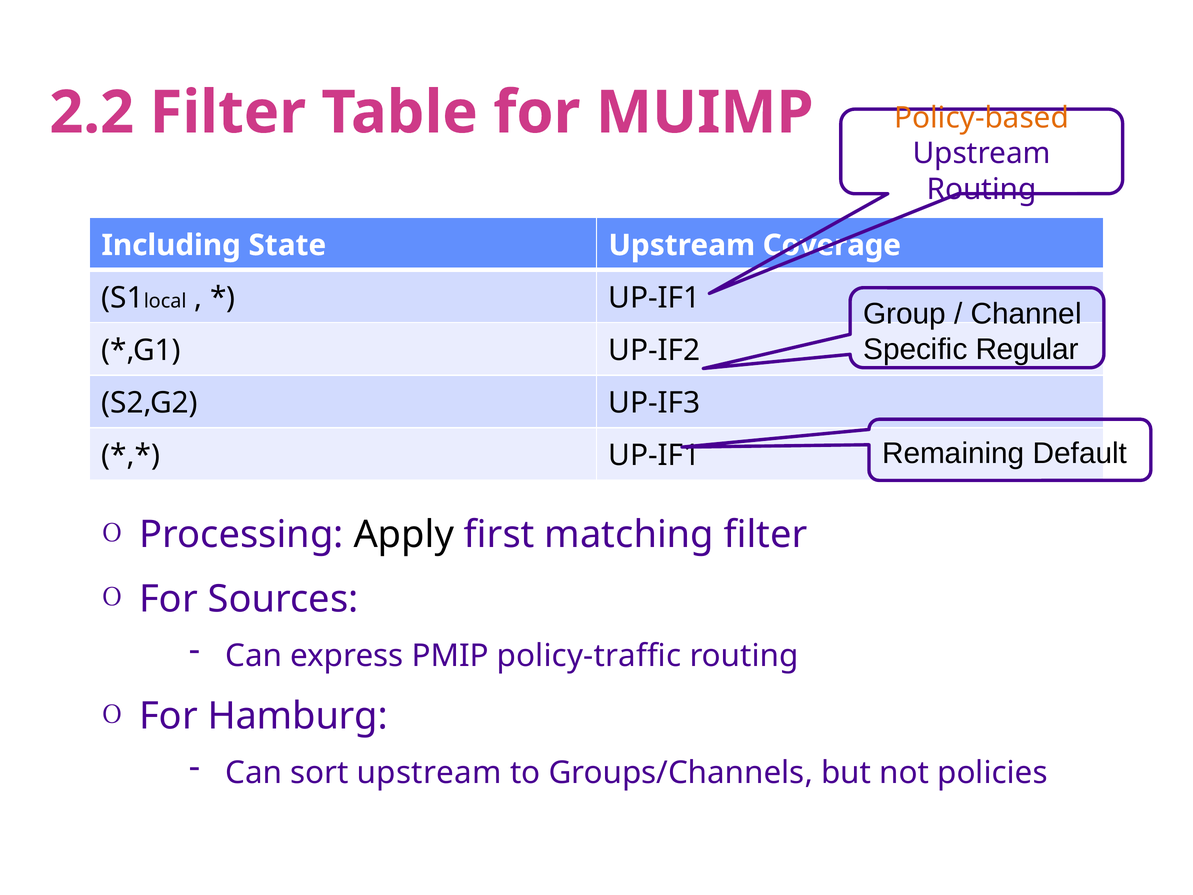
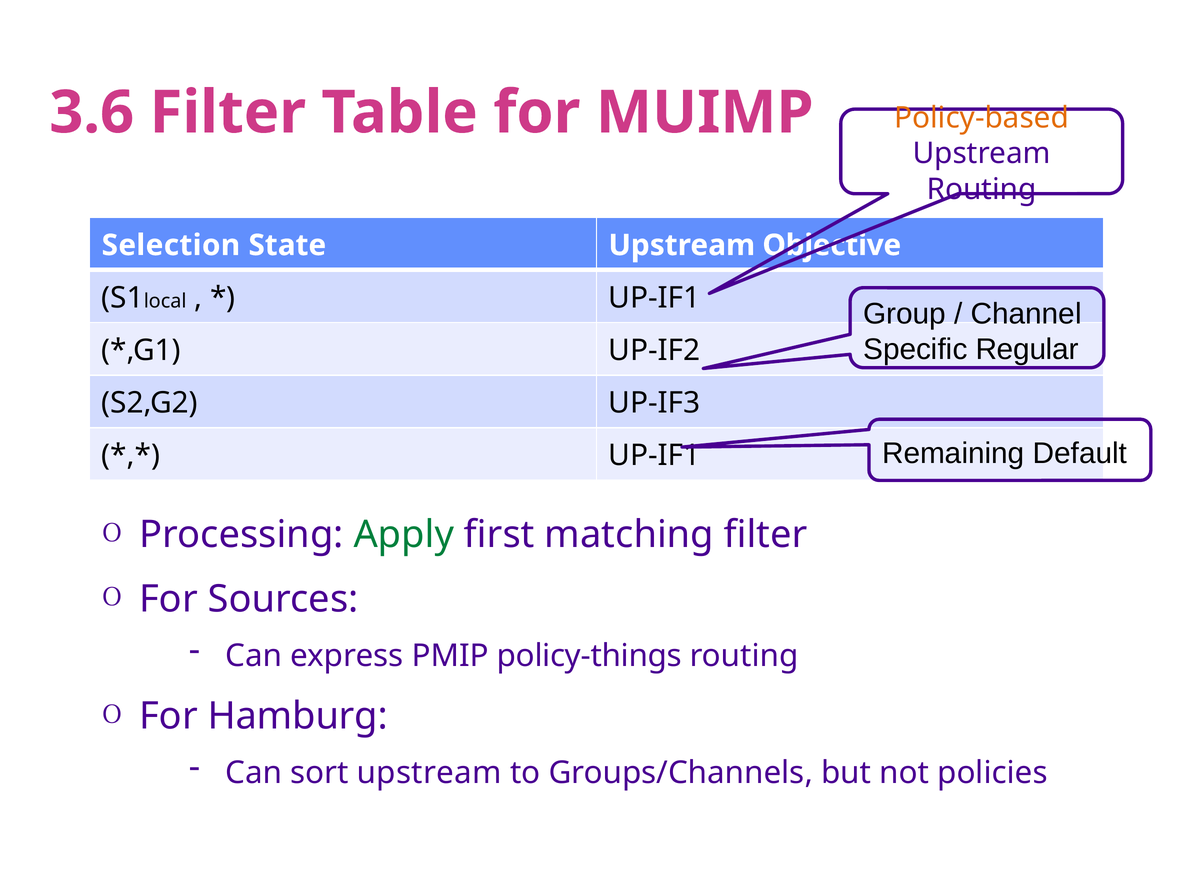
2.2: 2.2 -> 3.6
Including: Including -> Selection
Coverage: Coverage -> Objective
Apply colour: black -> green
policy-traffic: policy-traffic -> policy-things
